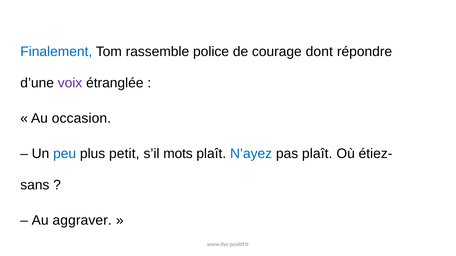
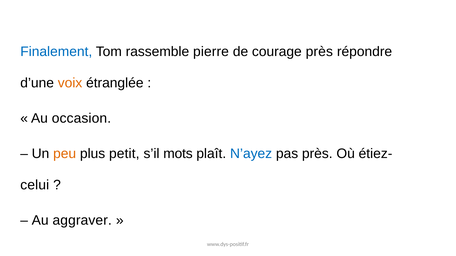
police: police -> pierre
courage dont: dont -> près
voix colour: purple -> orange
peu colour: blue -> orange
pas plaît: plaît -> près
sans: sans -> celui
